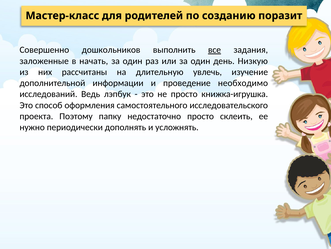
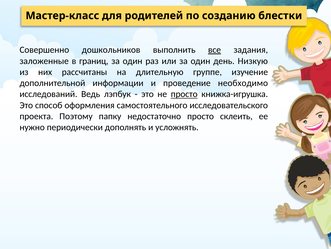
поразит: поразит -> блестки
начать: начать -> границ
увлечь: увлечь -> группе
просто at (184, 94) underline: none -> present
